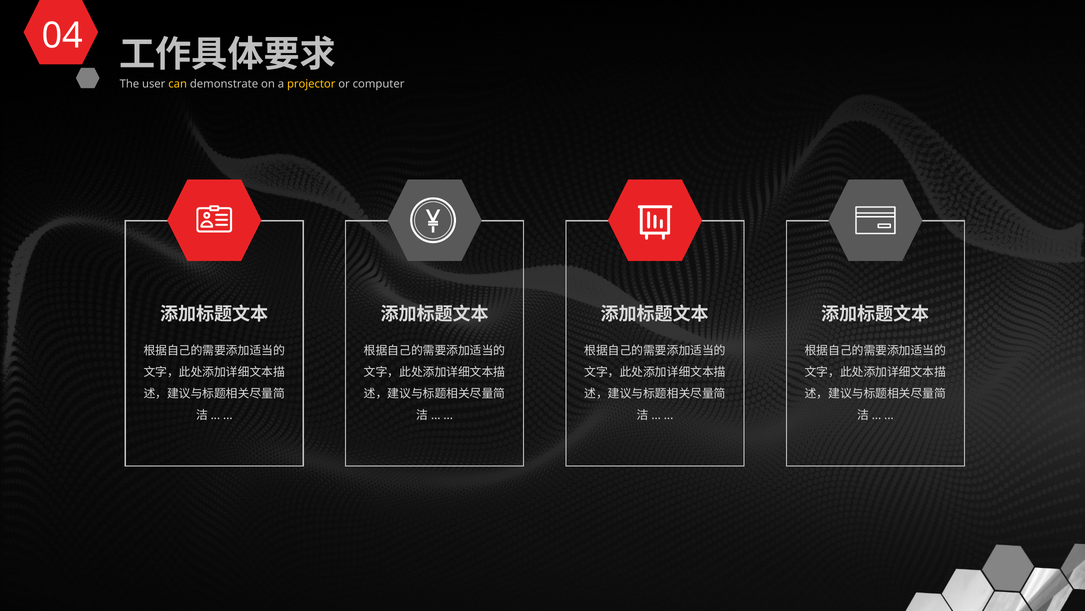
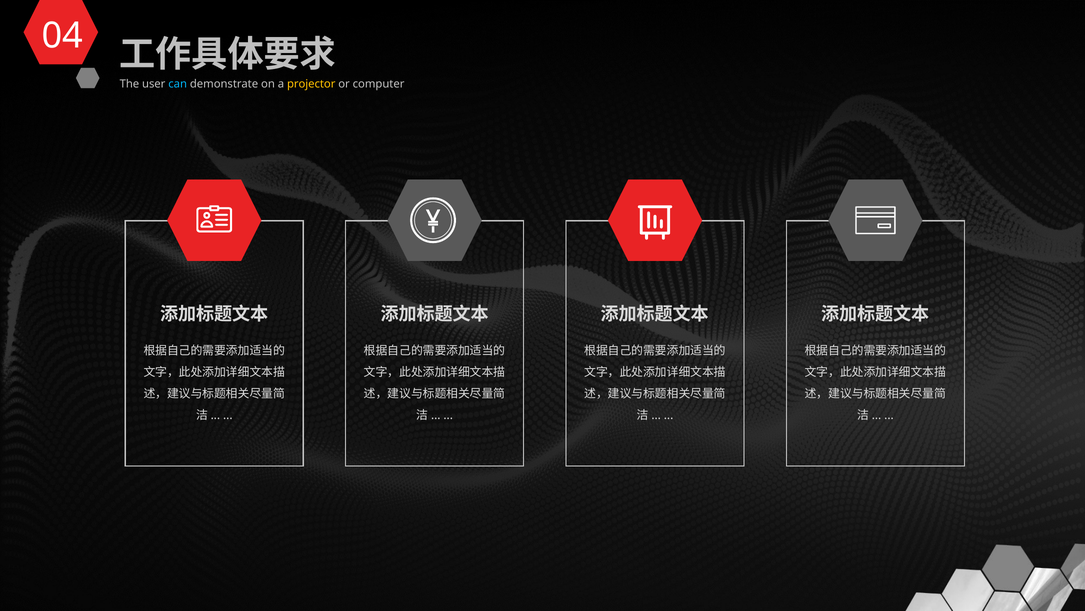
can colour: yellow -> light blue
